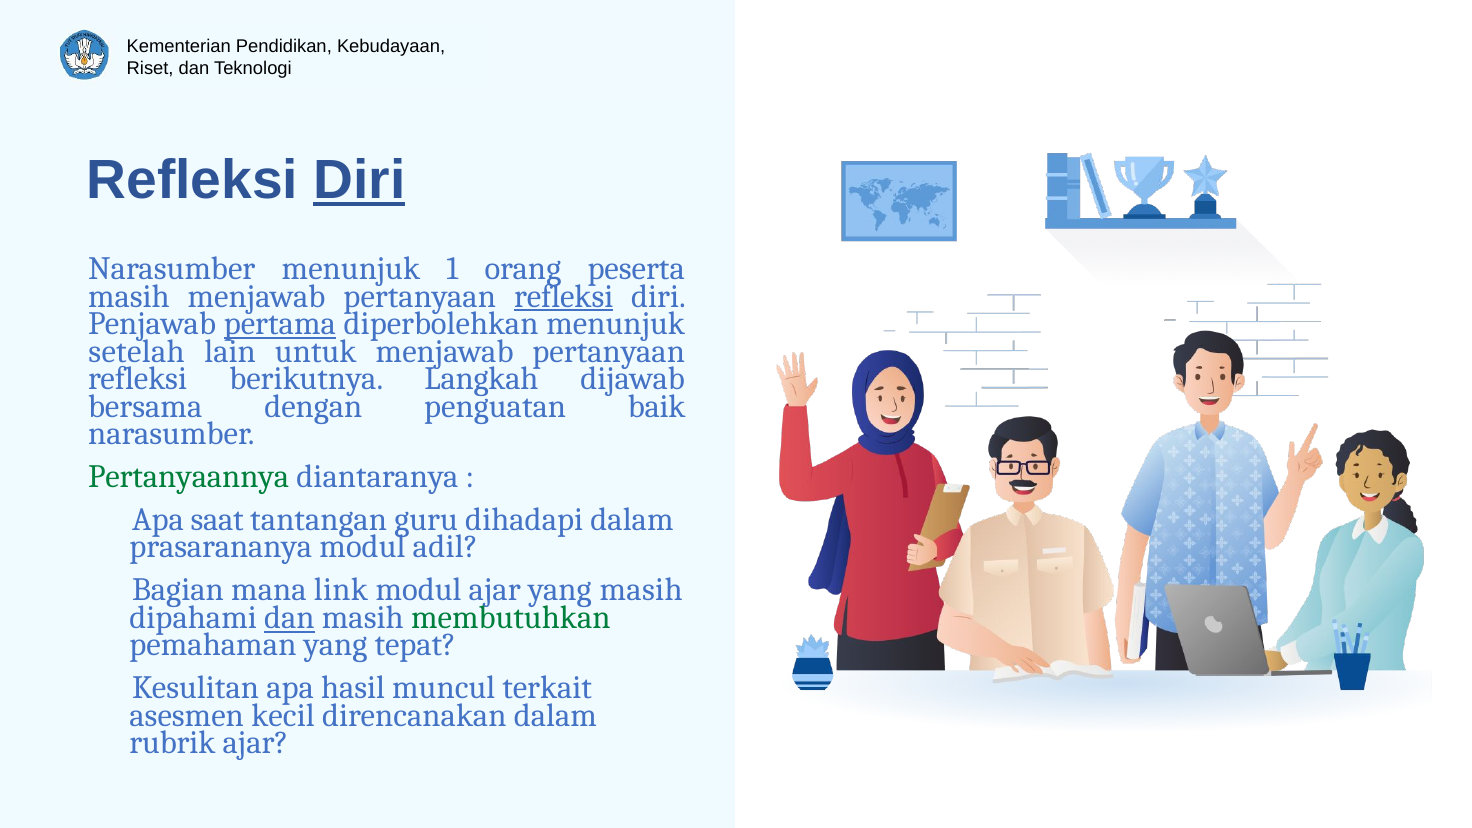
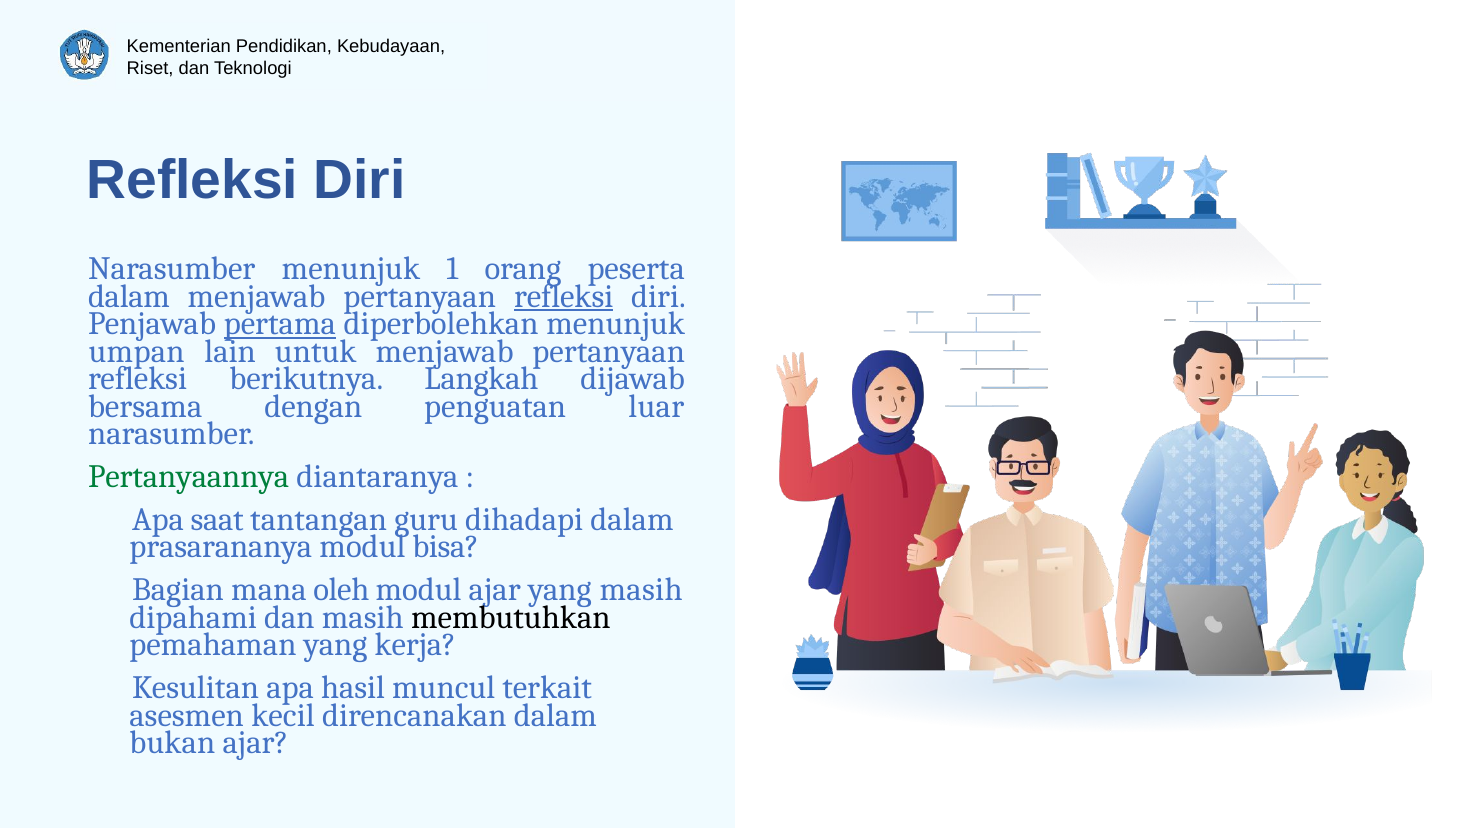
Diri at (359, 180) underline: present -> none
masih at (129, 296): masih -> dalam
setelah: setelah -> umpan
baik: baik -> luar
adil: adil -> bisa
link: link -> oleh
dan at (289, 618) underline: present -> none
membutuhkan colour: green -> black
tepat: tepat -> kerja
rubrik: rubrik -> bukan
